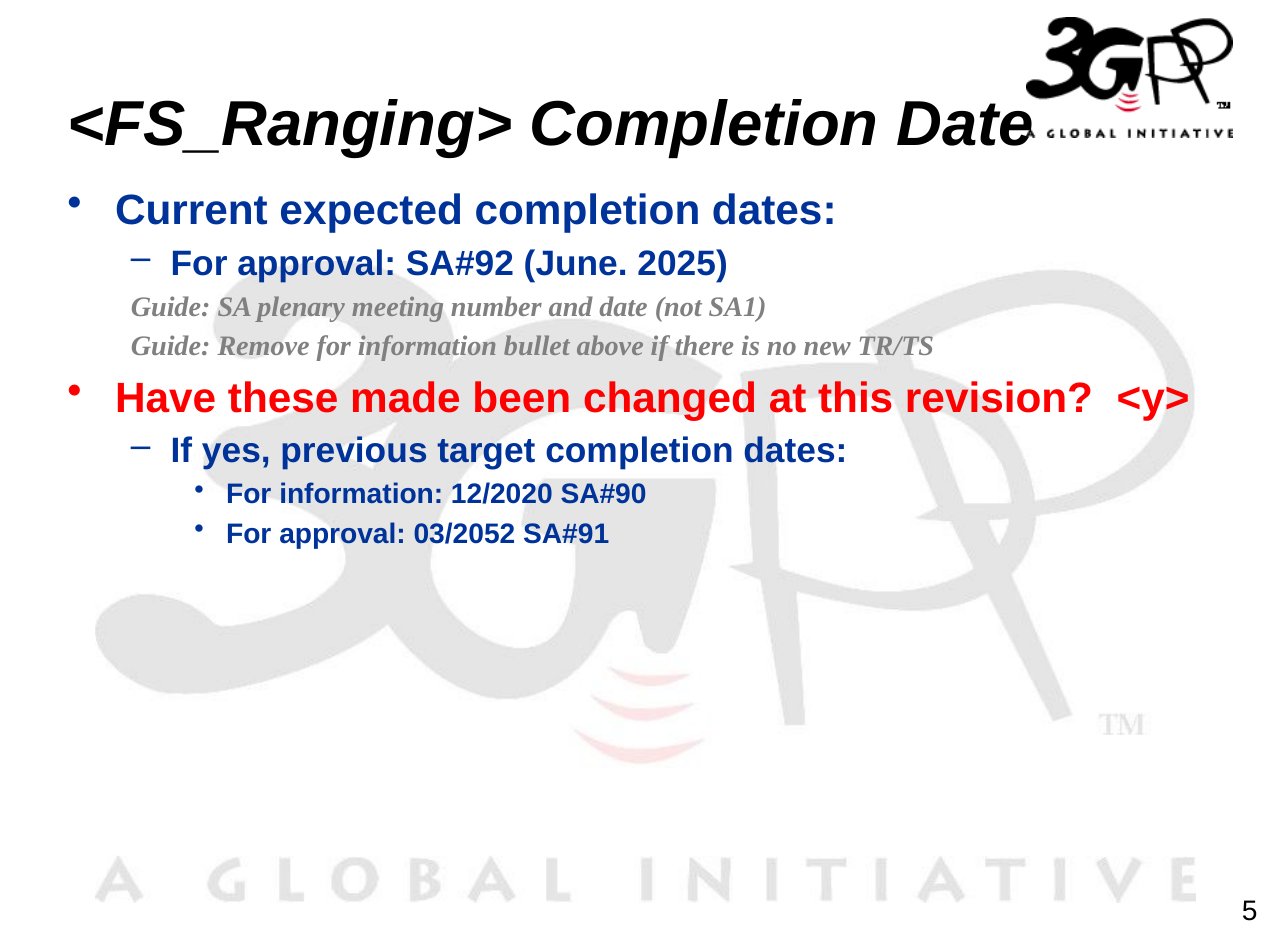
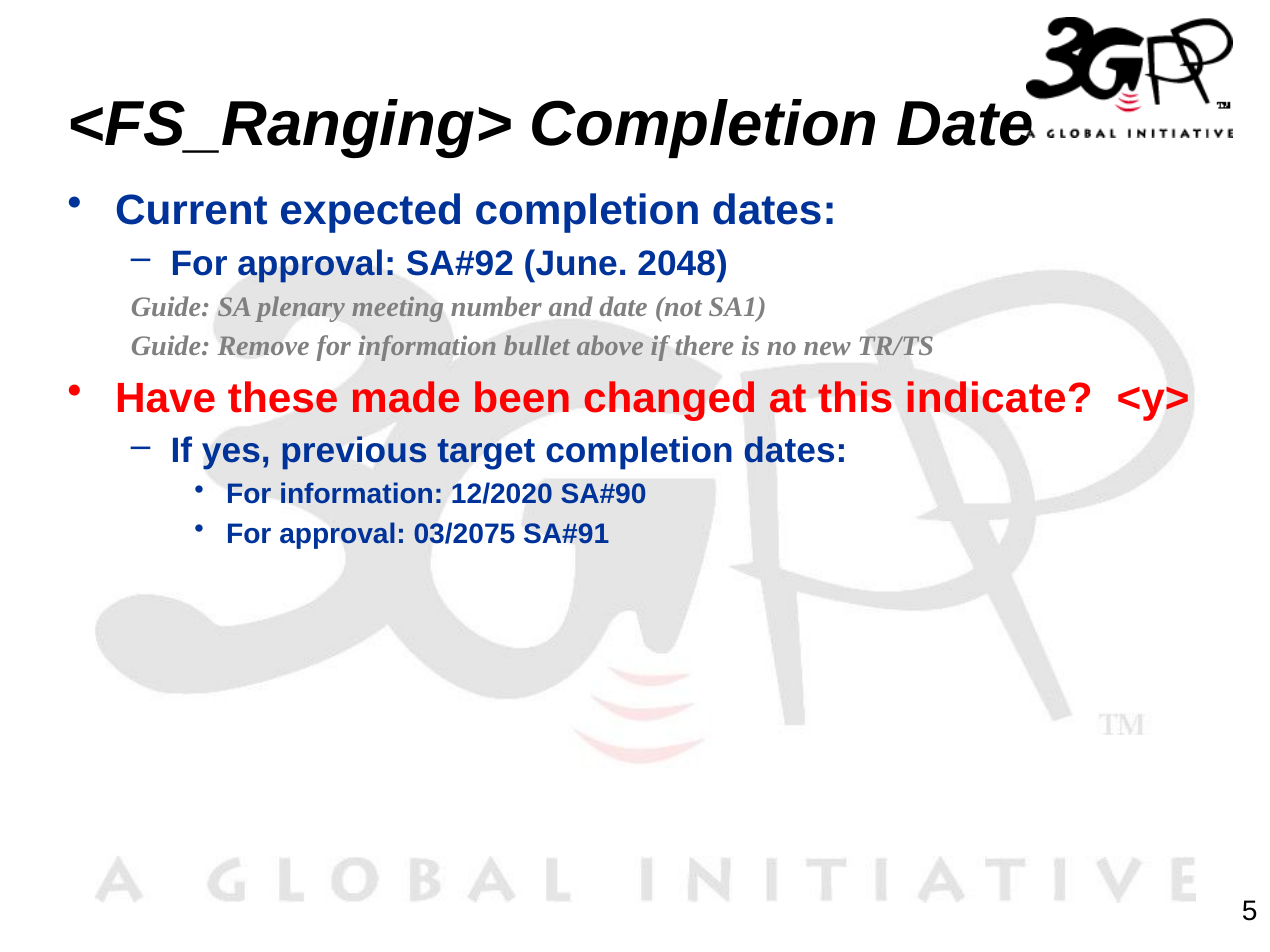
2025: 2025 -> 2048
revision: revision -> indicate
03/2052: 03/2052 -> 03/2075
